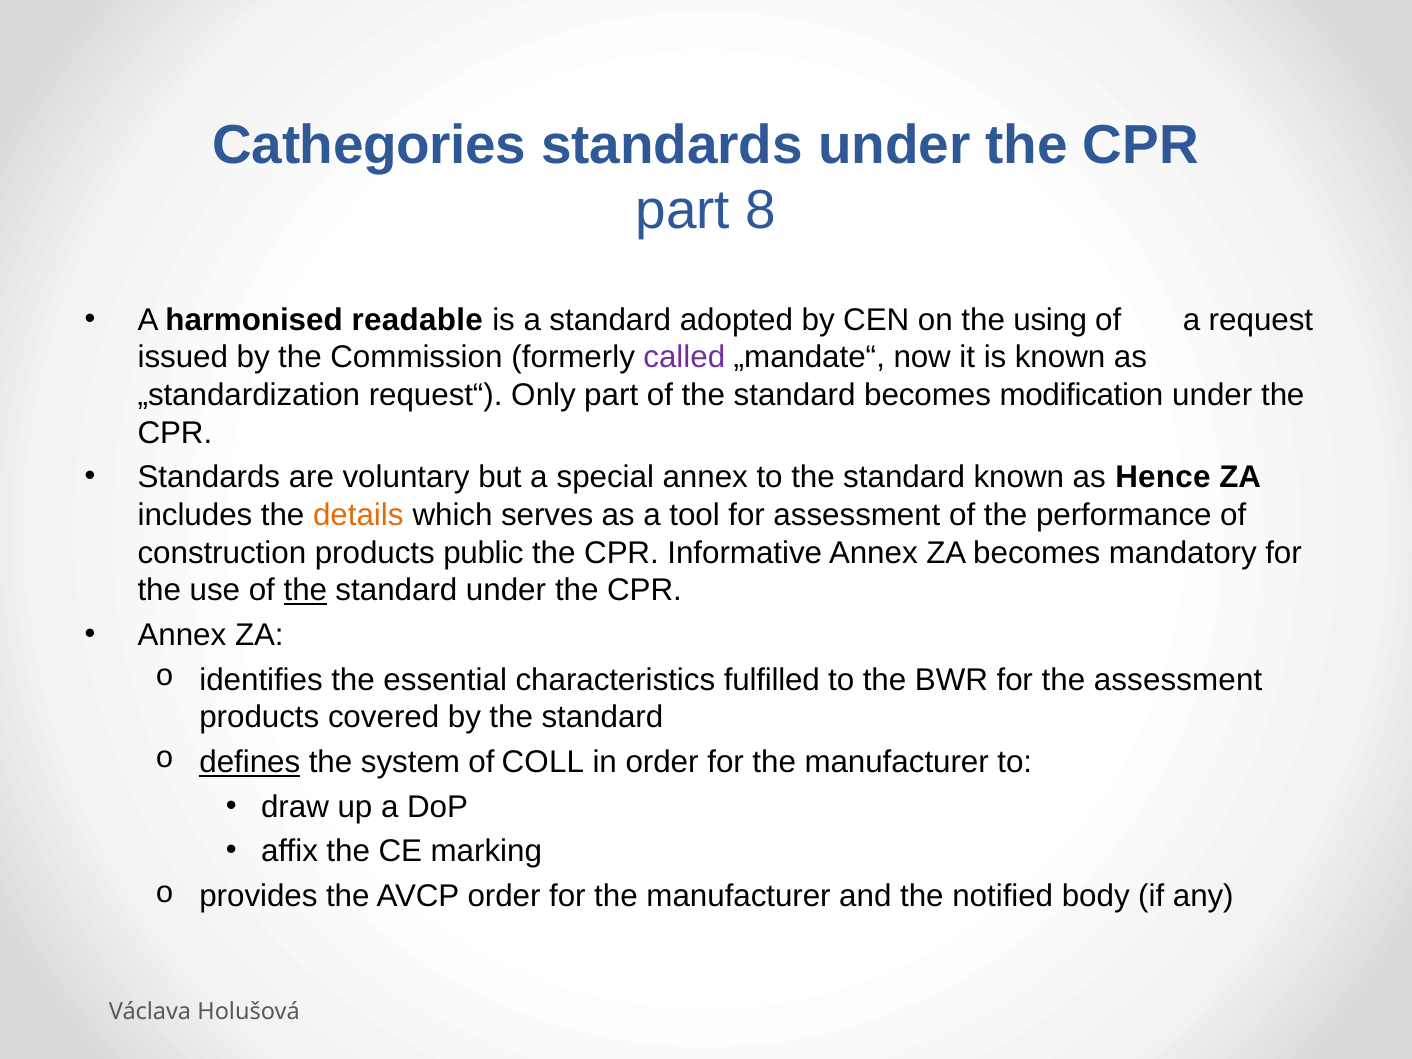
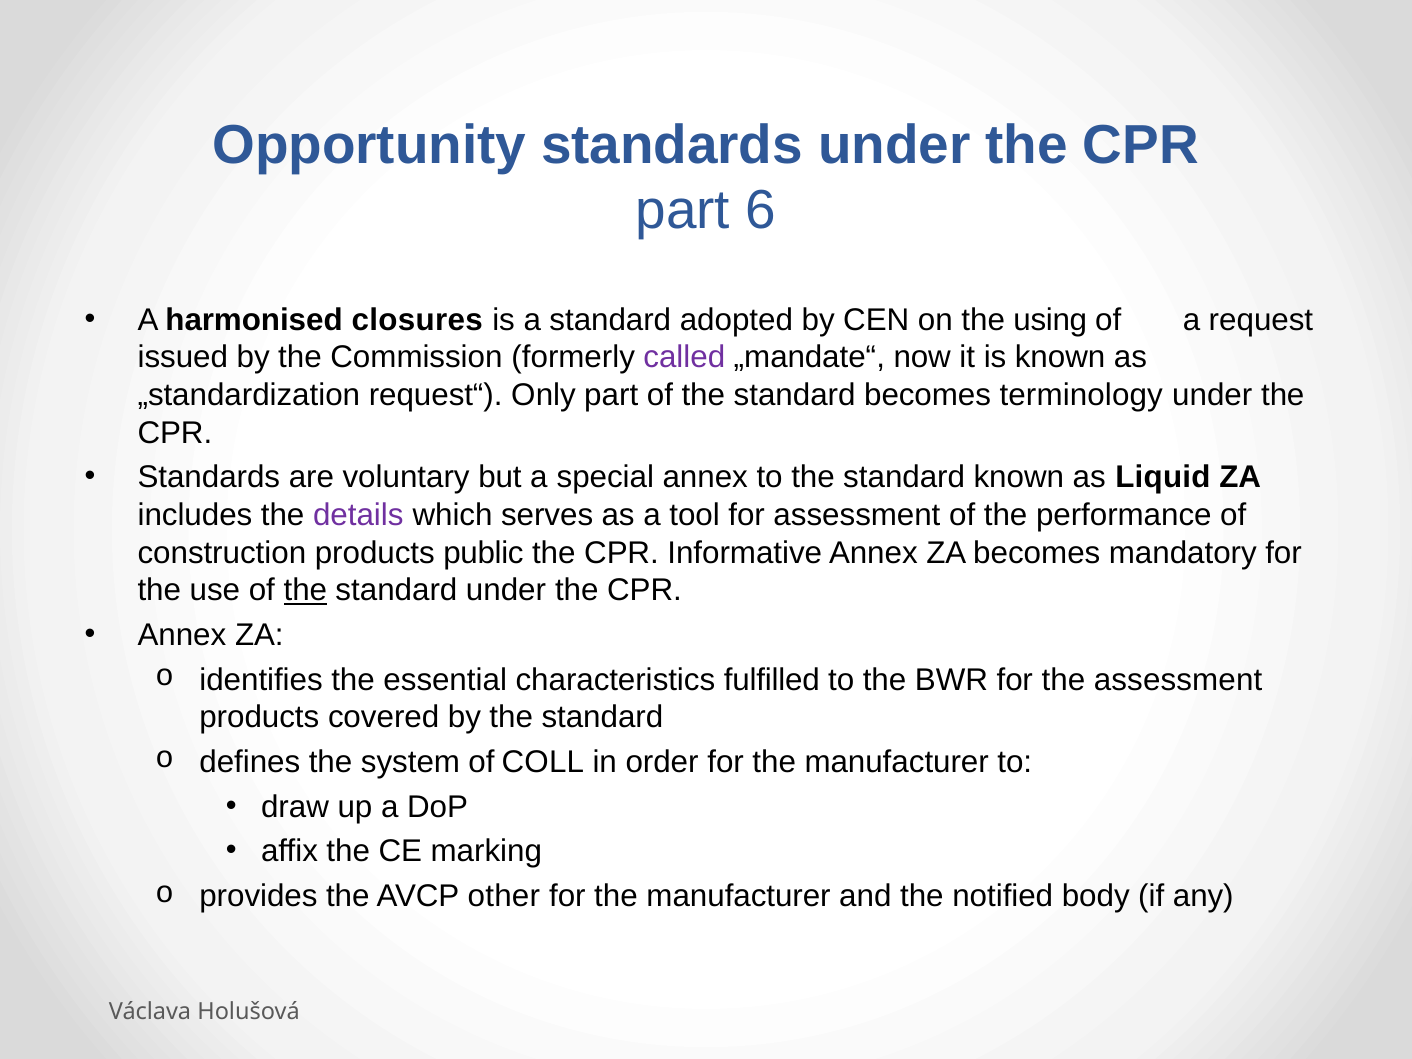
Cathegories: Cathegories -> Opportunity
8: 8 -> 6
readable: readable -> closures
modification: modification -> terminology
Hence: Hence -> Liquid
details colour: orange -> purple
defines underline: present -> none
AVCP order: order -> other
